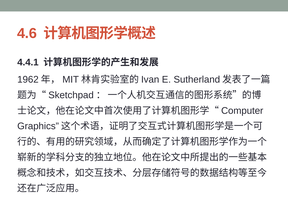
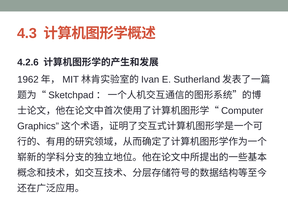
4.6: 4.6 -> 4.3
4.4.1: 4.4.1 -> 4.2.6
